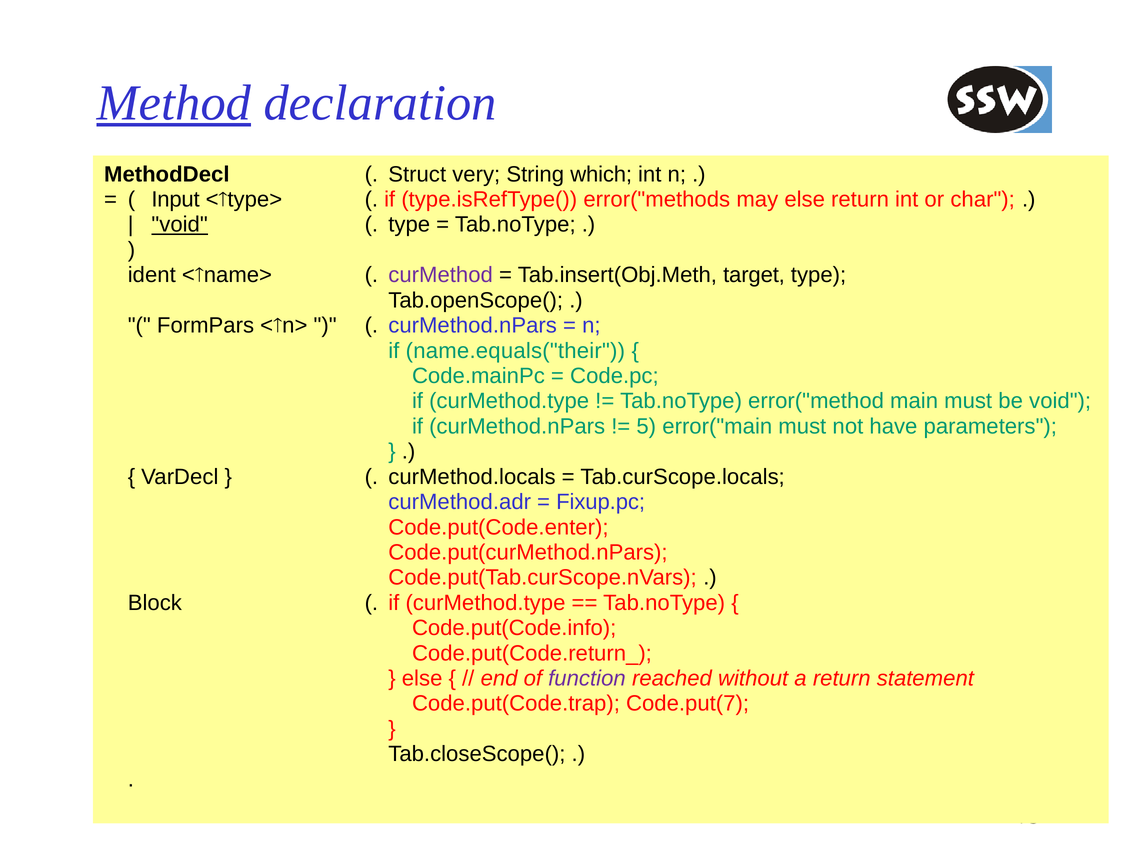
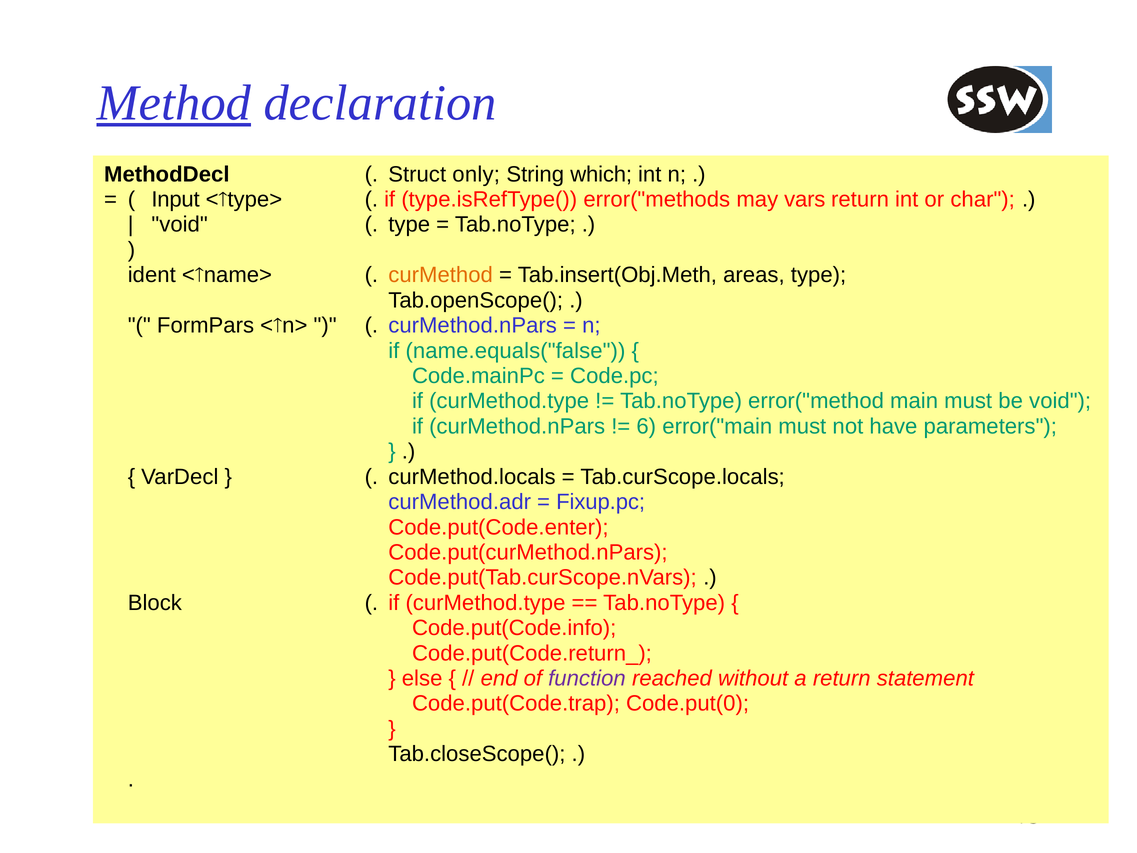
very: very -> only
may else: else -> vars
void at (180, 225) underline: present -> none
curMethod colour: purple -> orange
target: target -> areas
name.equals("their: name.equals("their -> name.equals("false
5: 5 -> 6
Code.put(7: Code.put(7 -> Code.put(0
